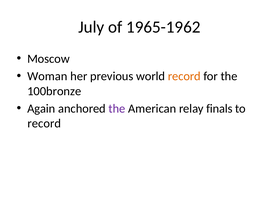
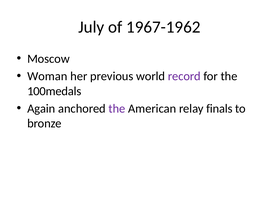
1965-1962: 1965-1962 -> 1967-1962
record at (184, 76) colour: orange -> purple
100bronze: 100bronze -> 100medals
record at (44, 123): record -> bronze
